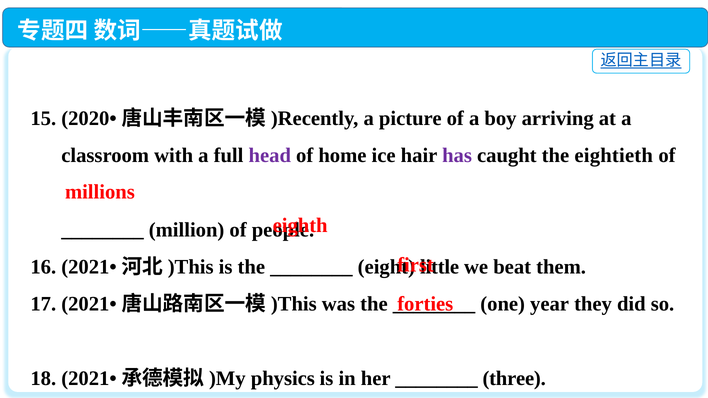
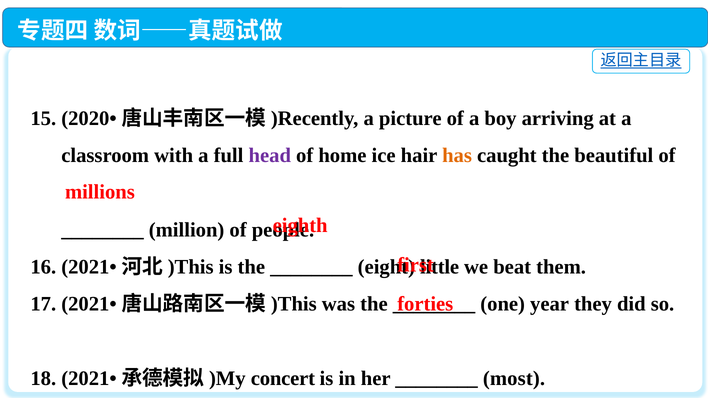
has colour: purple -> orange
eightieth: eightieth -> beautiful
physics: physics -> concert
three: three -> most
